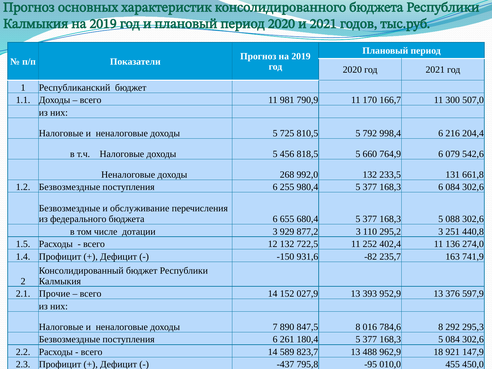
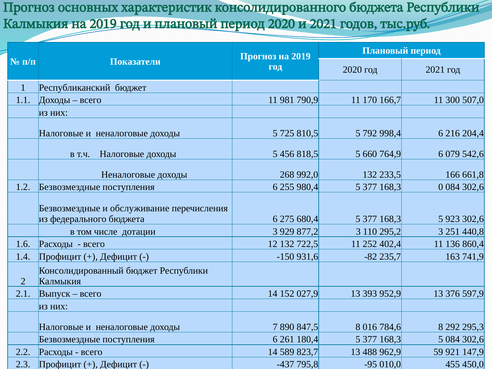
131: 131 -> 166
168,3 6: 6 -> 0
655: 655 -> 275
088: 088 -> 923
1.5: 1.5 -> 1.6
274,0: 274,0 -> 860,4
Прочие: Прочие -> Выпуск
18: 18 -> 59
